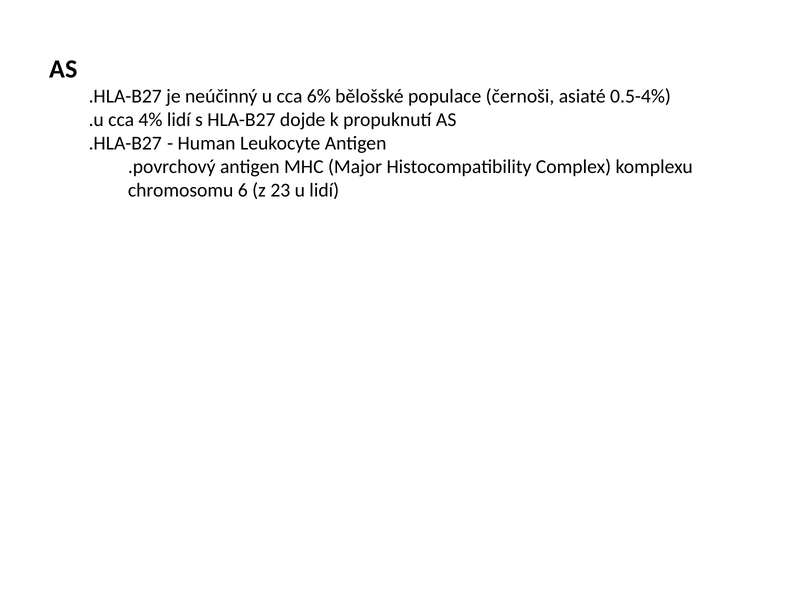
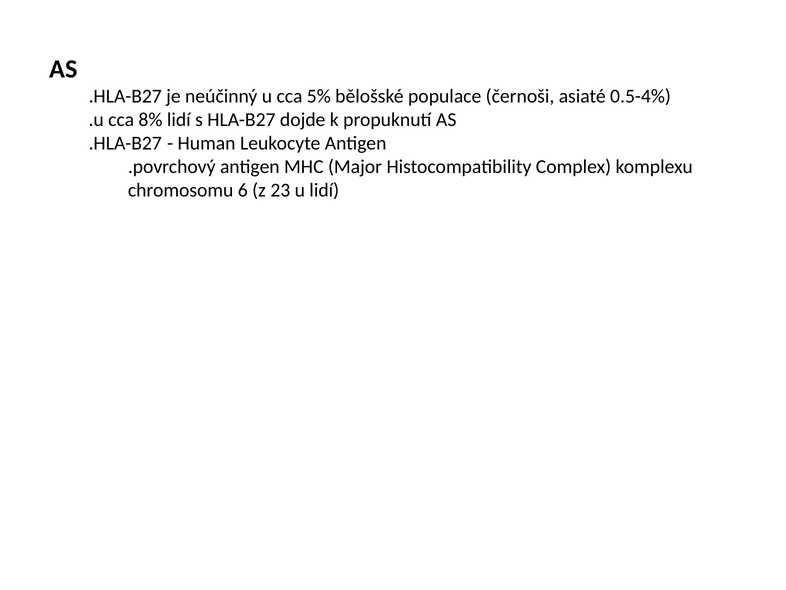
6%: 6% -> 5%
4%: 4% -> 8%
